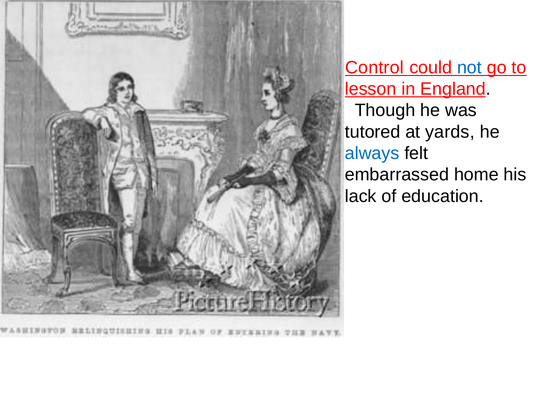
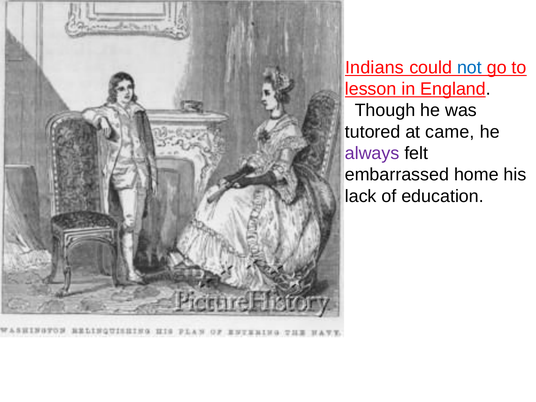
Control: Control -> Indians
yards: yards -> came
always colour: blue -> purple
